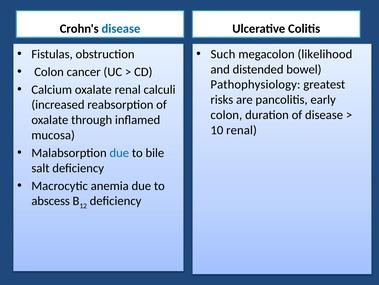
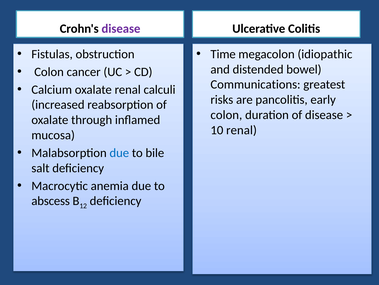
disease at (121, 29) colour: blue -> purple
Such: Such -> Time
likelihood: likelihood -> idiopathic
Pathophysiology: Pathophysiology -> Communications
